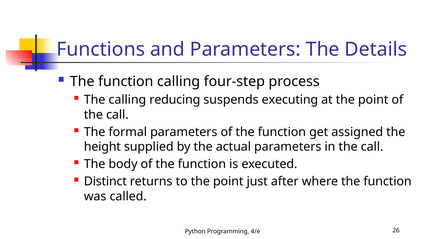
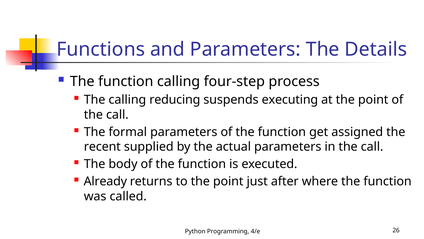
height: height -> recent
Distinct: Distinct -> Already
